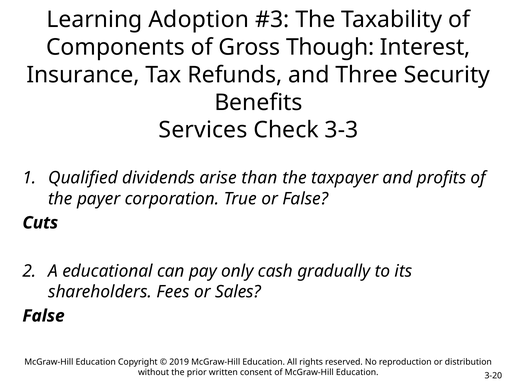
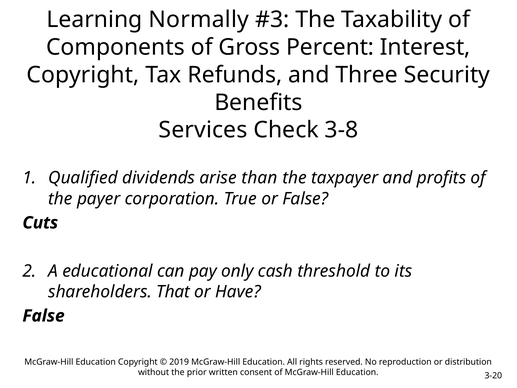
Adoption: Adoption -> Normally
Though: Though -> Percent
Insurance at (83, 75): Insurance -> Copyright
3-3: 3-3 -> 3-8
gradually: gradually -> threshold
Fees: Fees -> That
Sales: Sales -> Have
